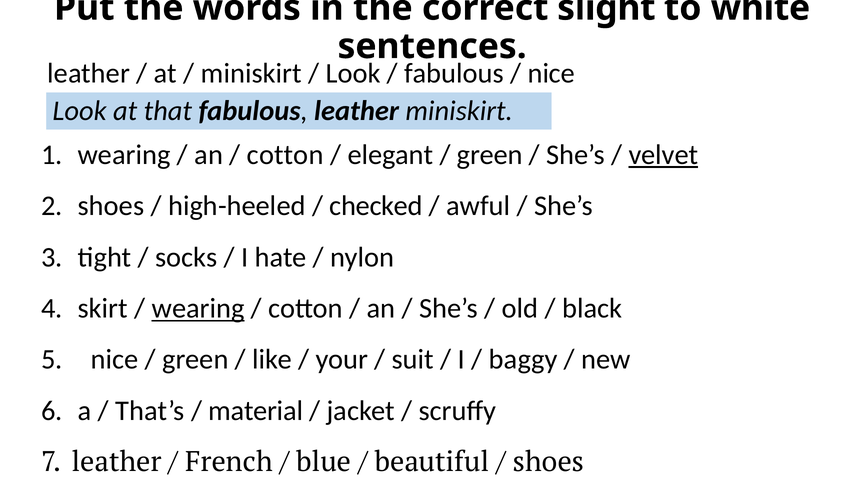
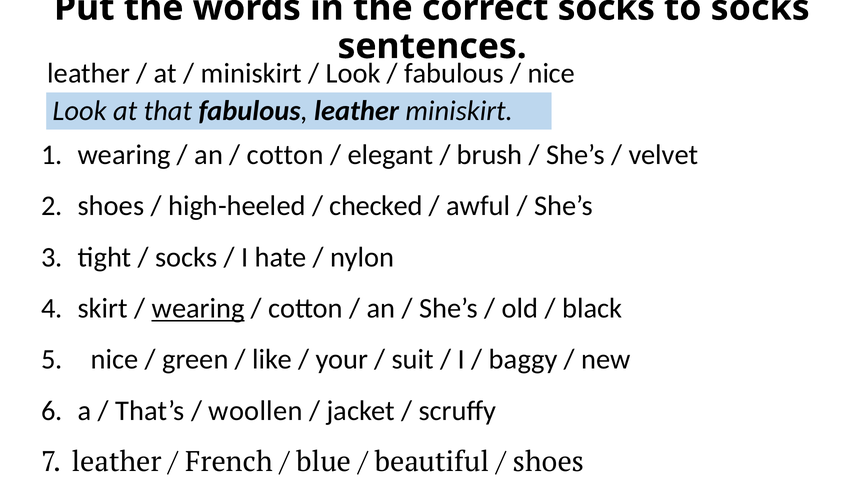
correct slight: slight -> socks
to white: white -> socks
green at (490, 155): green -> brush
velvet underline: present -> none
material: material -> woollen
